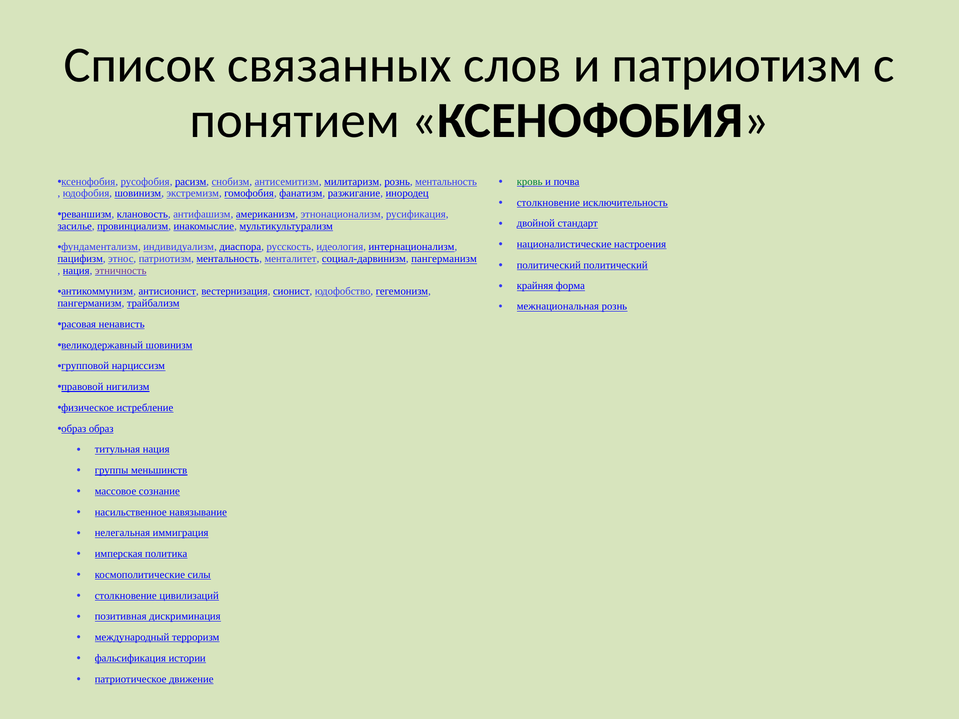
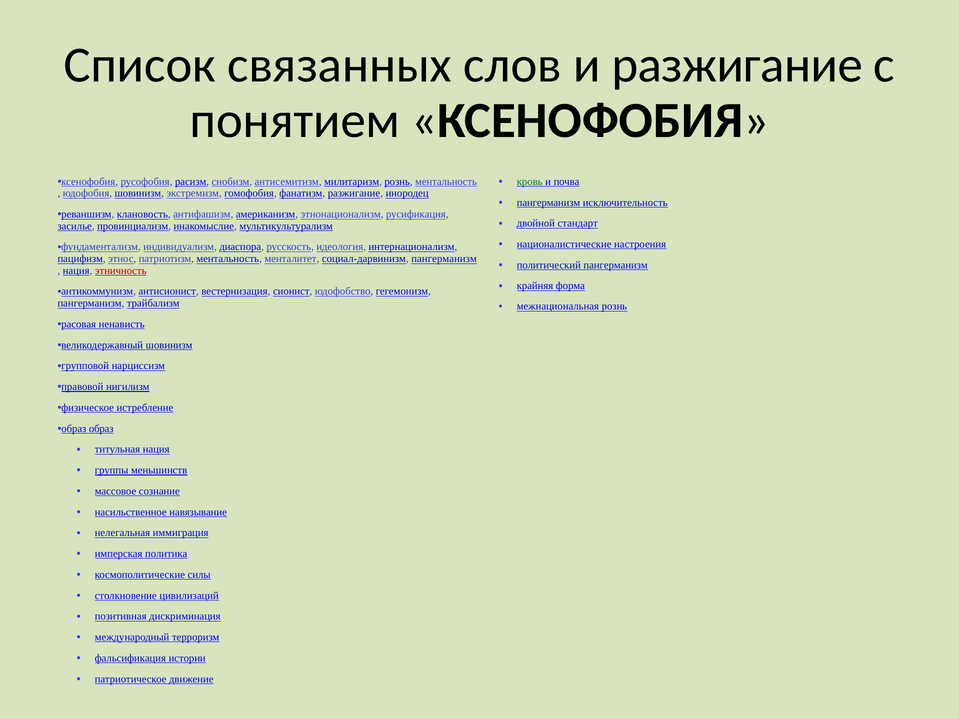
и патриотизм: патриотизм -> разжигание
столкновение at (548, 203): столкновение -> пангерманизм
политический политический: политический -> пангерманизм
этничность colour: purple -> red
